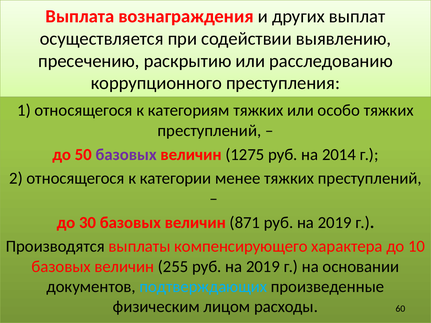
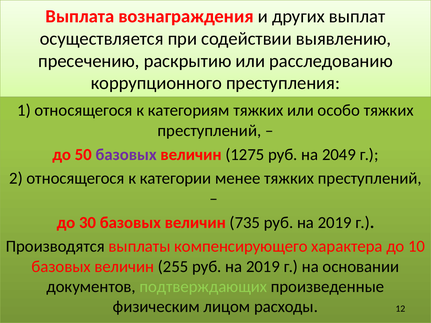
2014: 2014 -> 2049
871: 871 -> 735
подтверждающих colour: light blue -> light green
60: 60 -> 12
